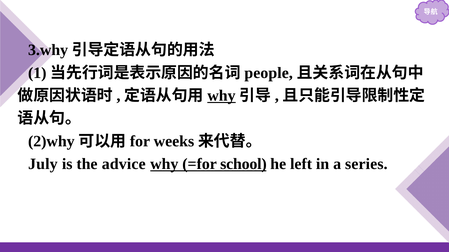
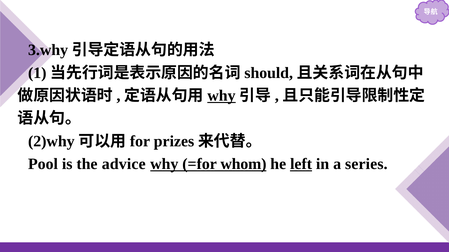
people: people -> should
weeks: weeks -> prizes
July: July -> Pool
school: school -> whom
left underline: none -> present
